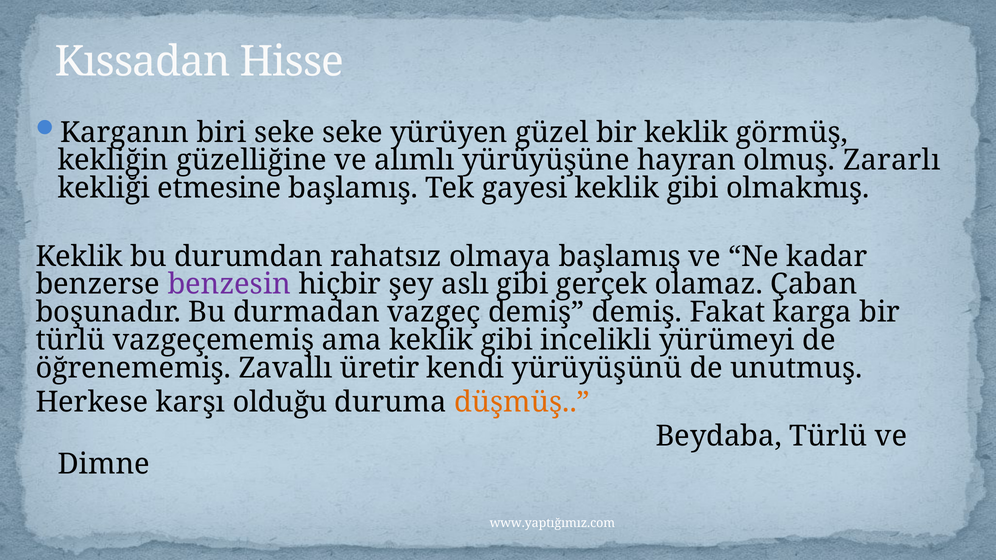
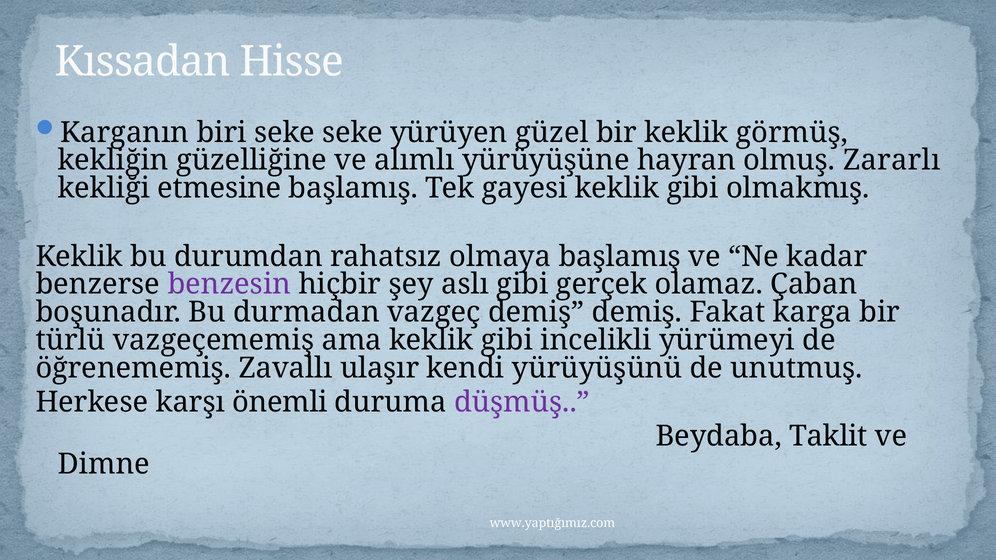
üretir: üretir -> ulaşır
olduğu: olduğu -> önemli
düşmüş colour: orange -> purple
Beydaba Türlü: Türlü -> Taklit
